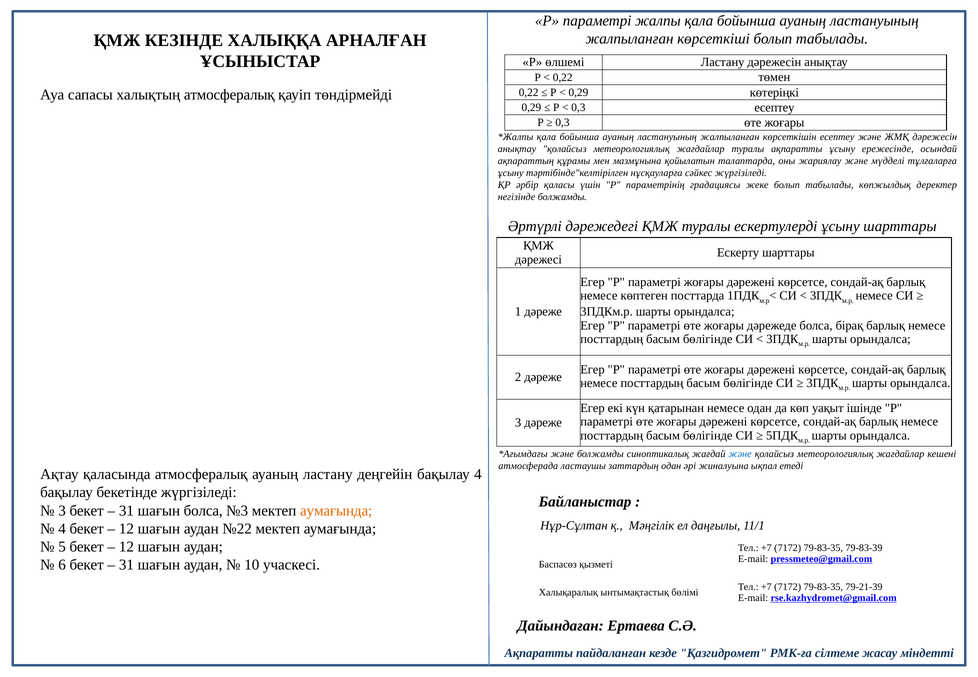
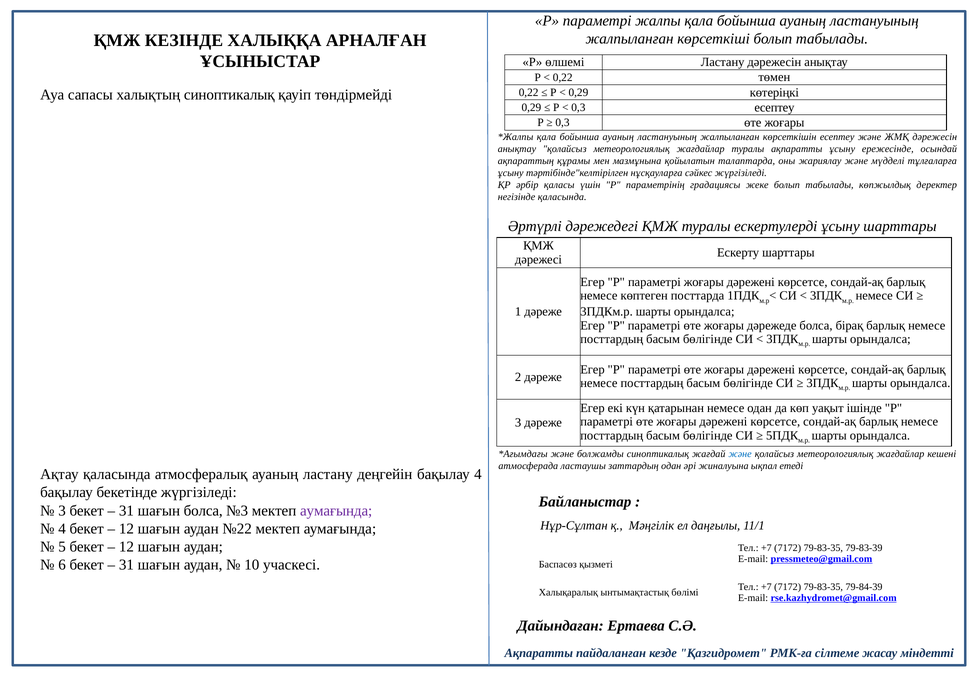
халықтың атмосфералық: атмосфералық -> синоптикалық
негізінде болжамды: болжамды -> қаласында
аумағында at (336, 511) colour: orange -> purple
79-21-39: 79-21-39 -> 79-84-39
